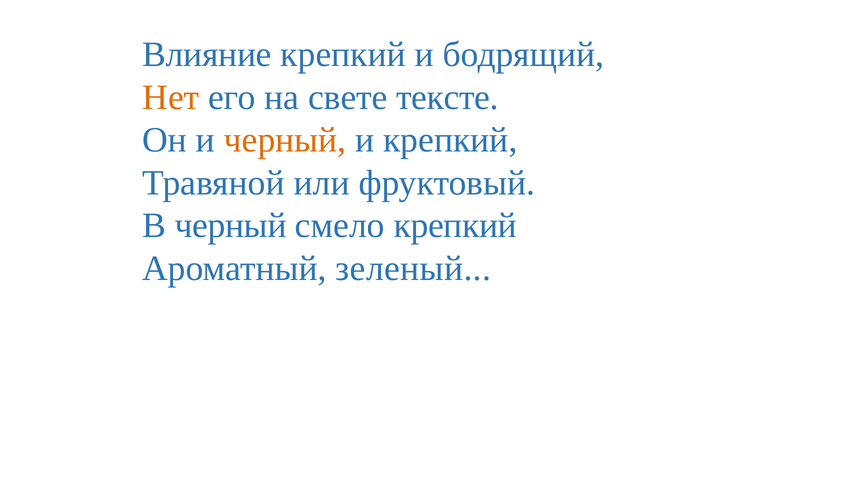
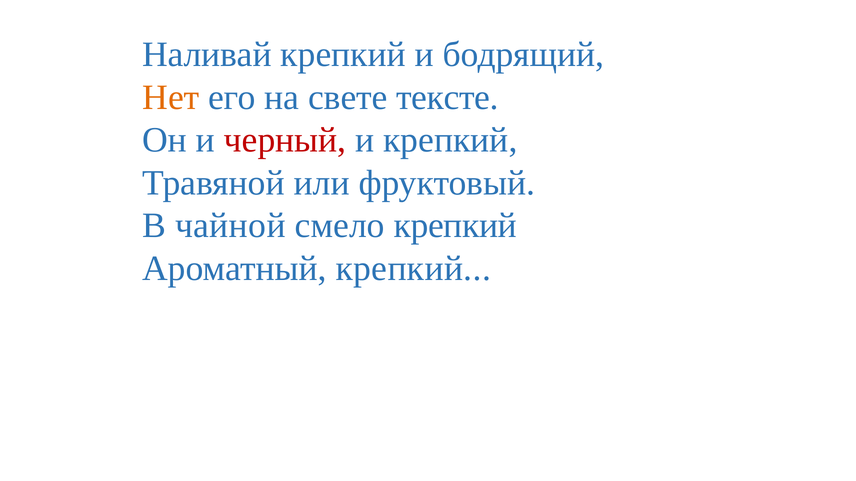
Влияние: Влияние -> Наливай
черный at (285, 140) colour: orange -> red
В черный: черный -> чайной
Ароматный зеленый: зеленый -> крепкий
